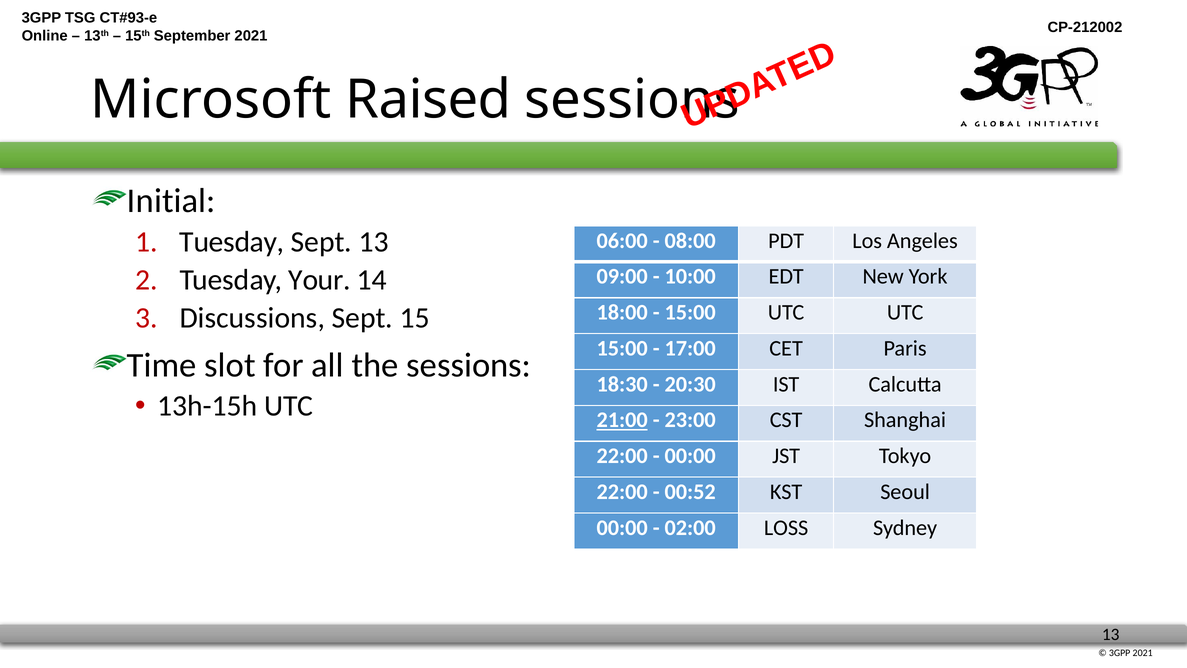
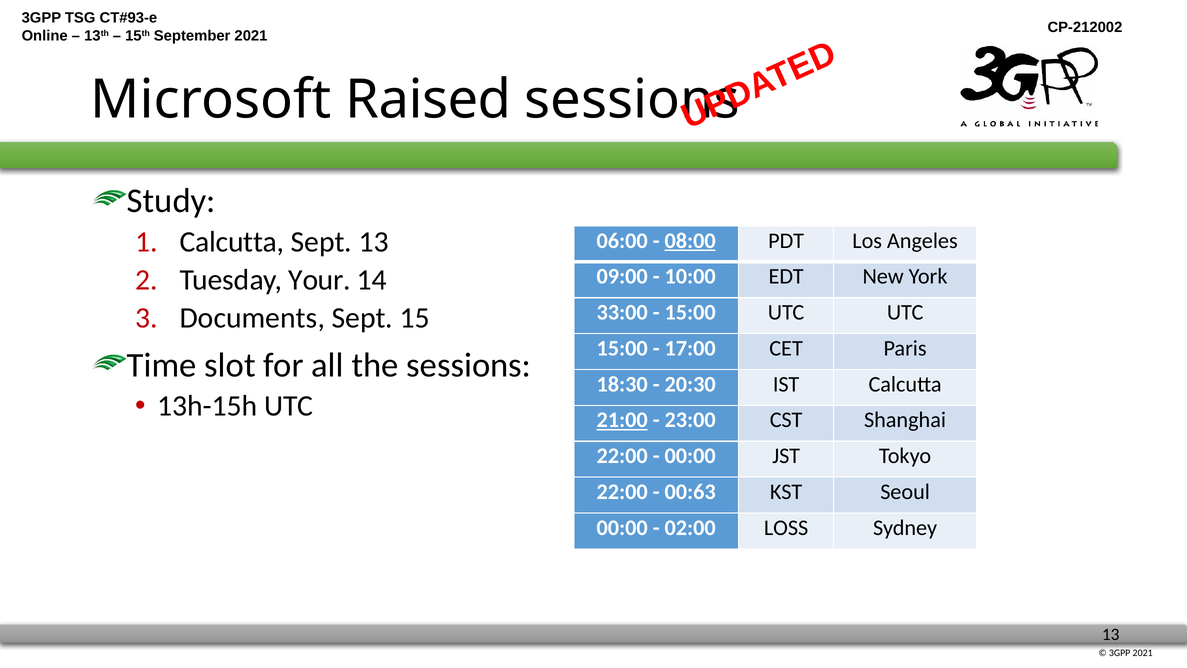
Initial: Initial -> Study
Tuesday at (232, 242): Tuesday -> Calcutta
08:00 underline: none -> present
18:00: 18:00 -> 33:00
Discussions: Discussions -> Documents
00:52: 00:52 -> 00:63
